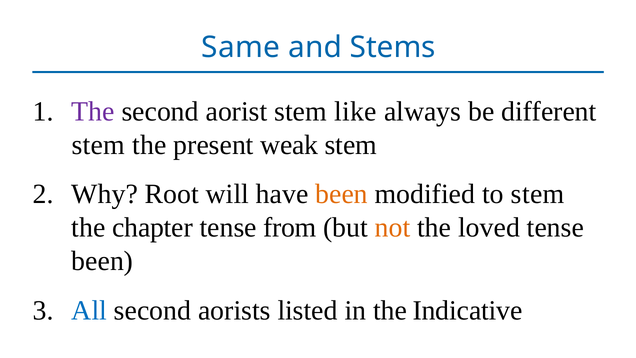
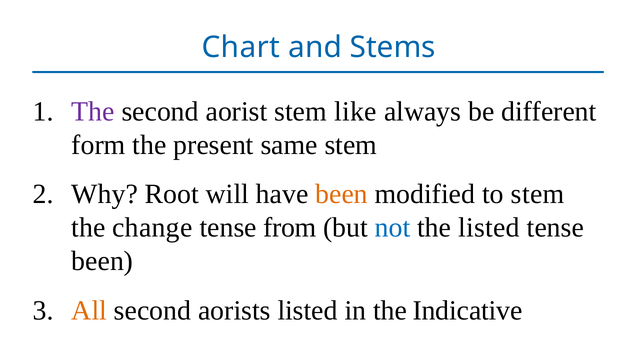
Same: Same -> Chart
stem at (98, 145): stem -> form
weak: weak -> same
chapter: chapter -> change
not colour: orange -> blue
the loved: loved -> listed
All colour: blue -> orange
